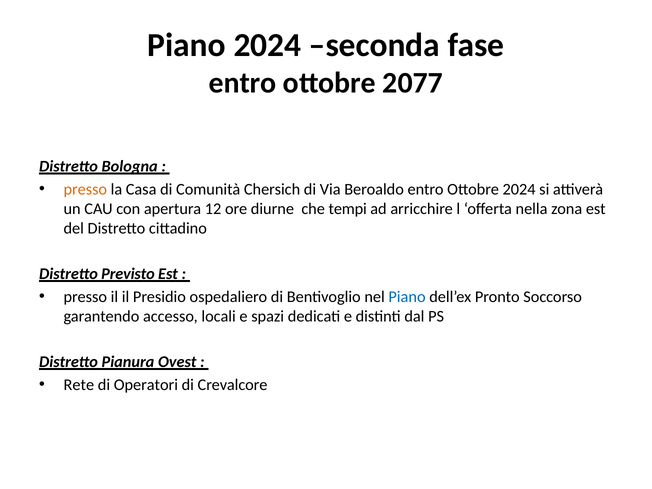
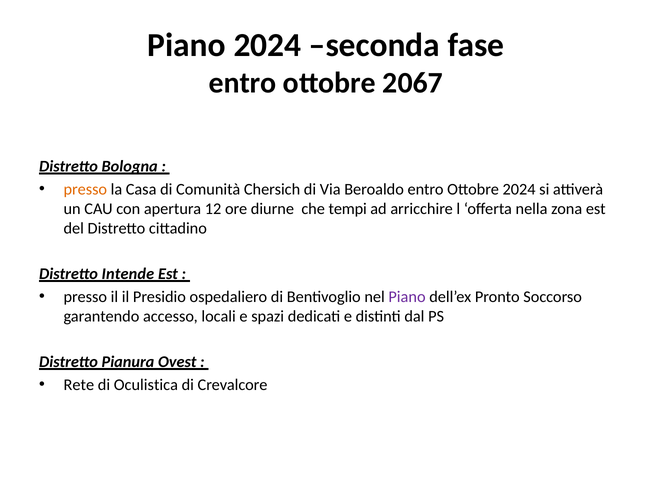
2077: 2077 -> 2067
Previsto: Previsto -> Intende
Piano at (407, 297) colour: blue -> purple
Operatori: Operatori -> Oculistica
